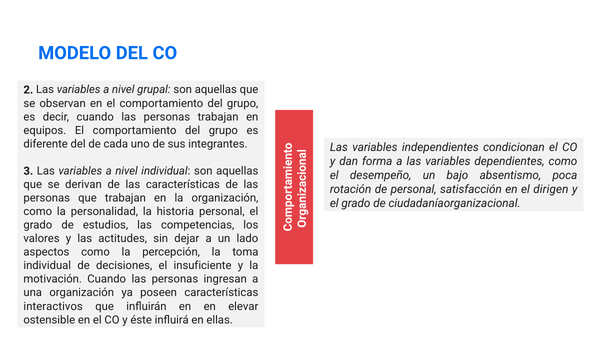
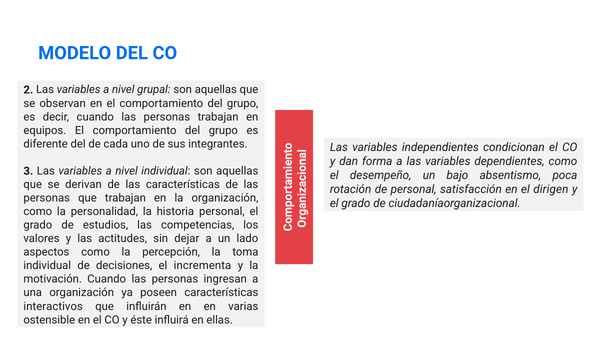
insuficiente: insuficiente -> incrementa
elevar: elevar -> varias
